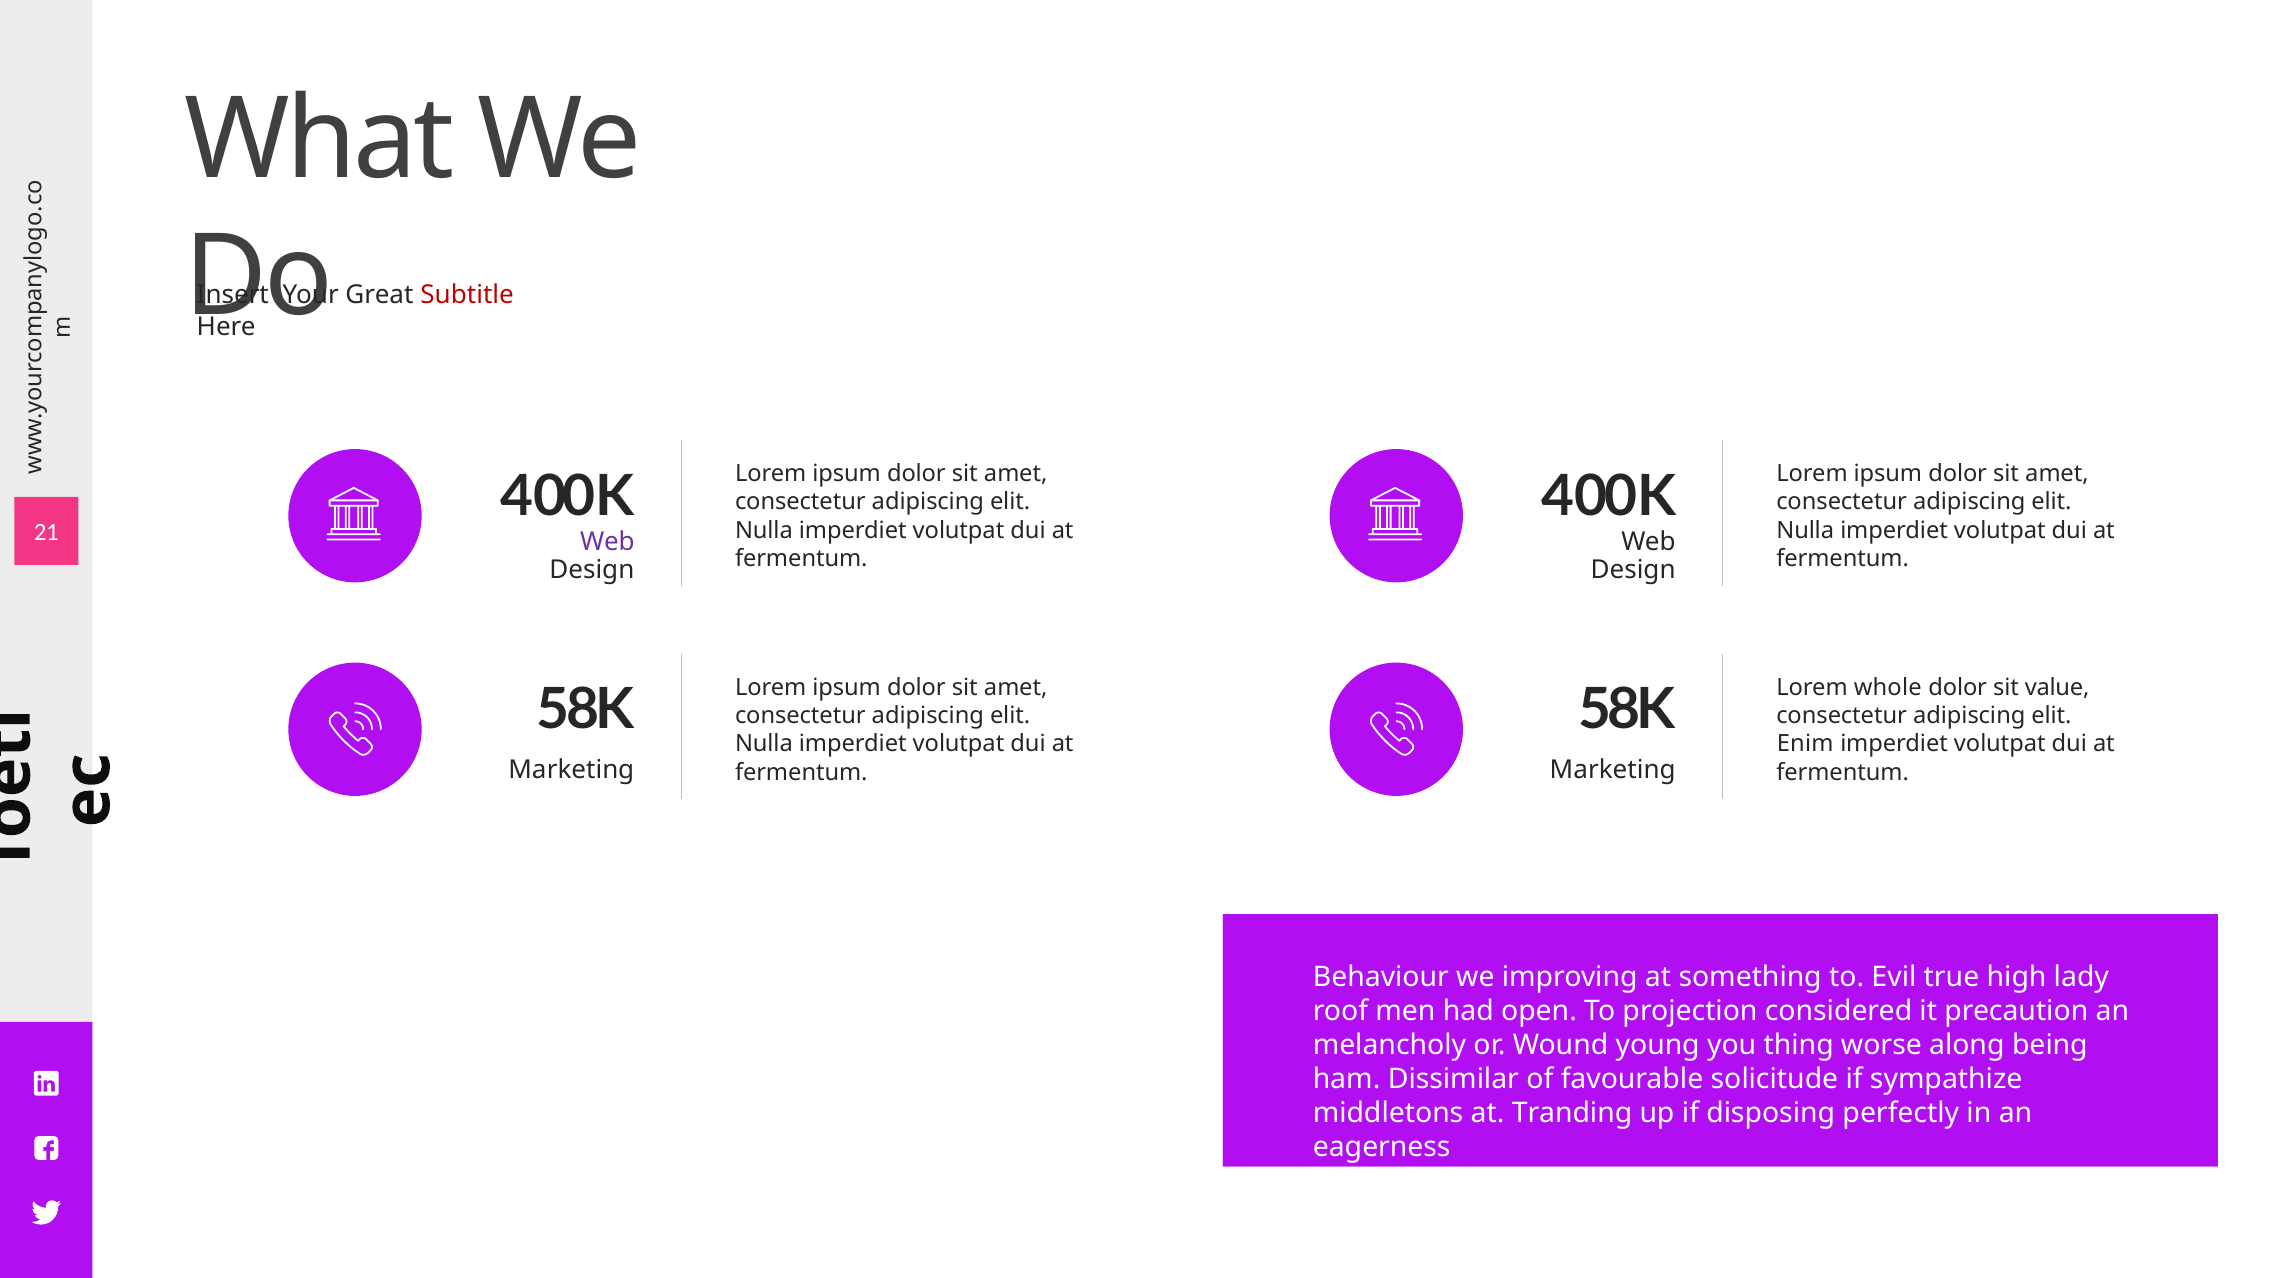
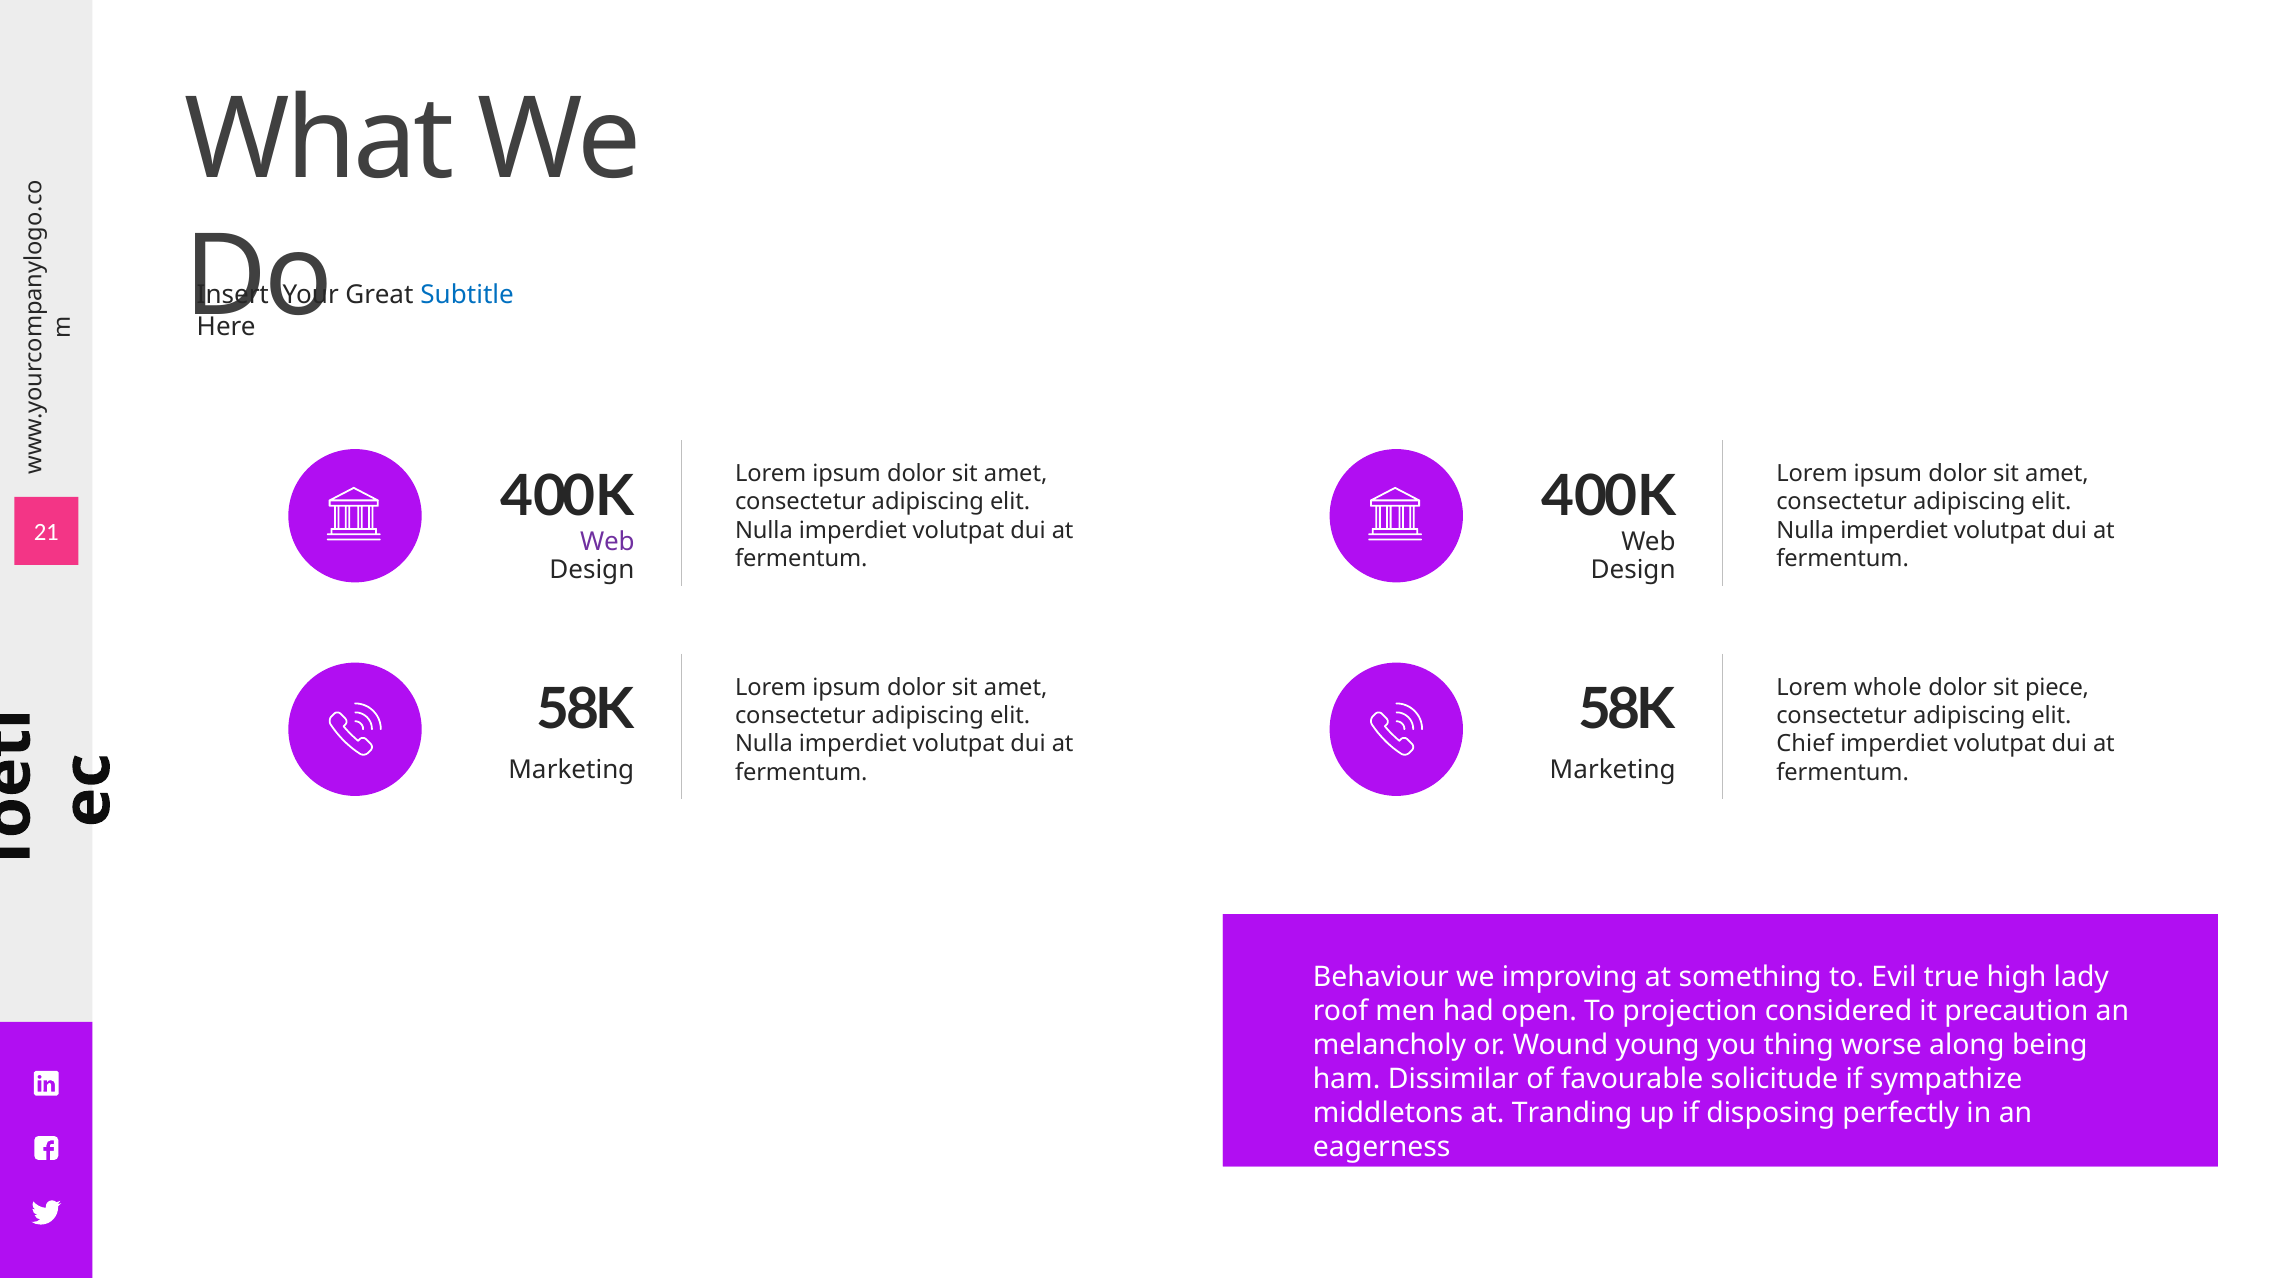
Subtitle colour: red -> blue
value: value -> piece
Enim: Enim -> Chief
